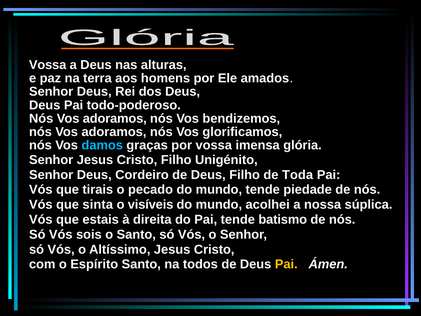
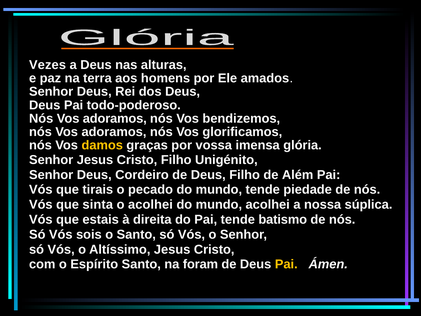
Vossa at (48, 65): Vossa -> Vezes
damos colour: light blue -> yellow
Toda: Toda -> Além
o visíveis: visíveis -> acolhei
todos: todos -> foram
